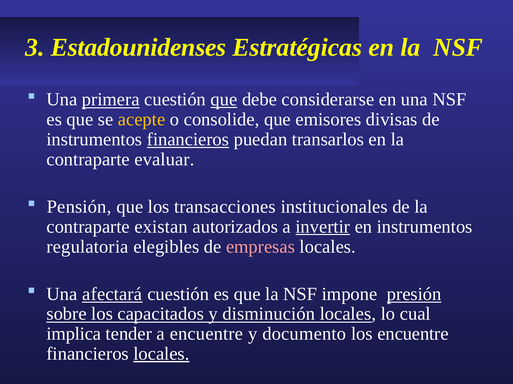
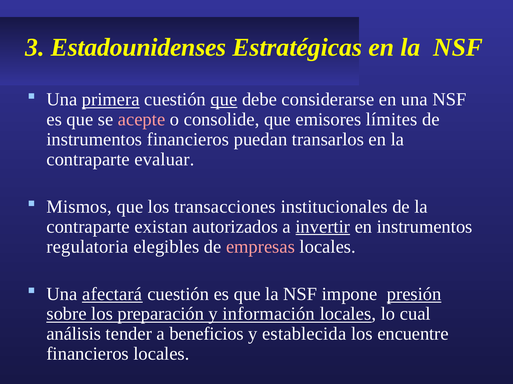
acepte colour: yellow -> pink
divisas: divisas -> límites
financieros at (188, 140) underline: present -> none
Pensión: Pensión -> Mismos
capacitados: capacitados -> preparación
disminución: disminución -> información
implica: implica -> análisis
a encuentre: encuentre -> beneficios
documento: documento -> establecida
locales at (161, 354) underline: present -> none
